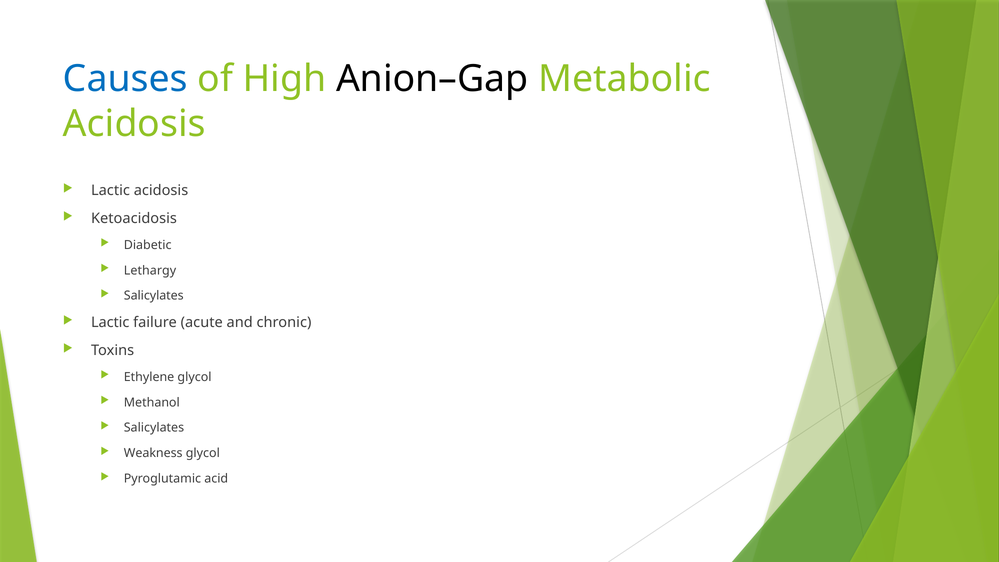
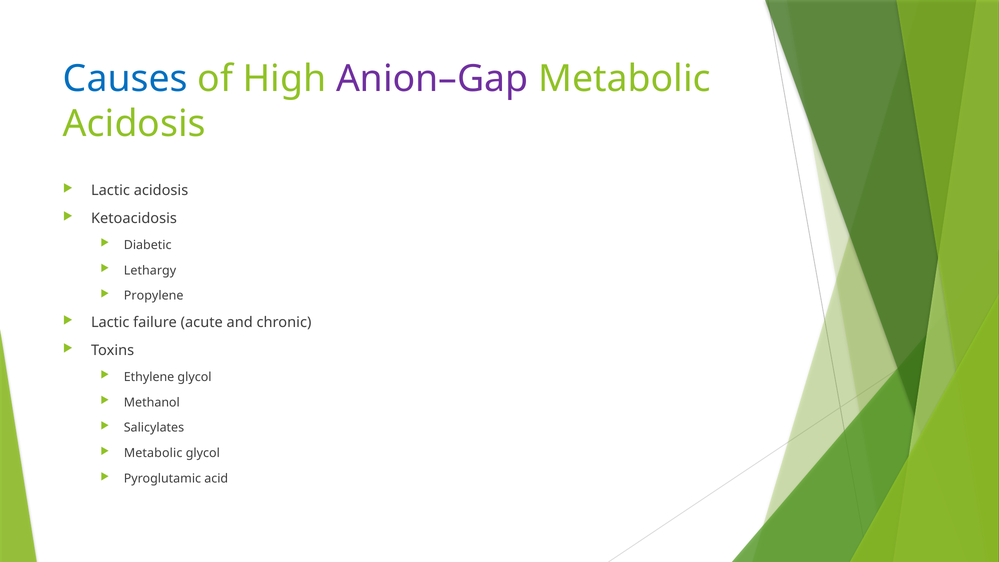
Anion–Gap colour: black -> purple
Salicylates at (154, 296): Salicylates -> Propylene
Weakness at (153, 453): Weakness -> Metabolic
